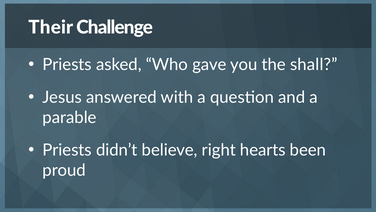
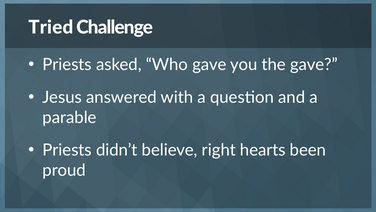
Their: Their -> Tried
the shall: shall -> gave
